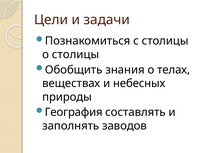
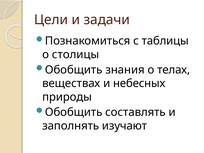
с столицы: столицы -> таблицы
География at (74, 112): География -> Обобщить
заводов: заводов -> изучают
